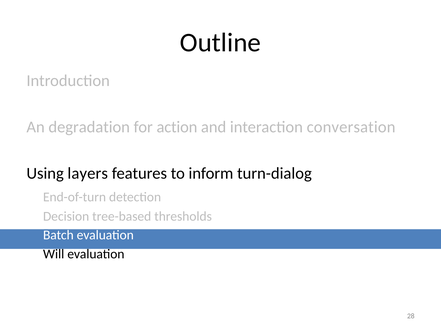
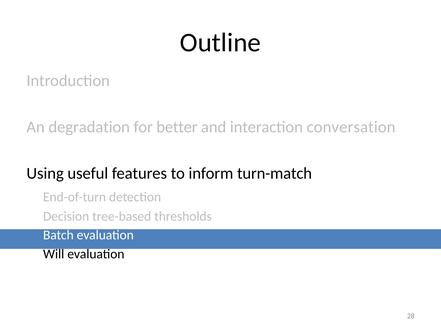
action: action -> better
layers: layers -> useful
turn-dialog: turn-dialog -> turn-match
